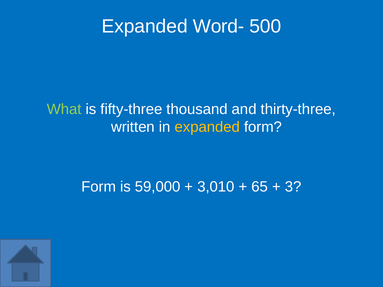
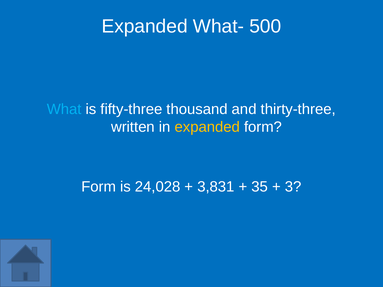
Word-: Word- -> What-
What colour: light green -> light blue
59,000: 59,000 -> 24,028
3,010: 3,010 -> 3,831
65: 65 -> 35
